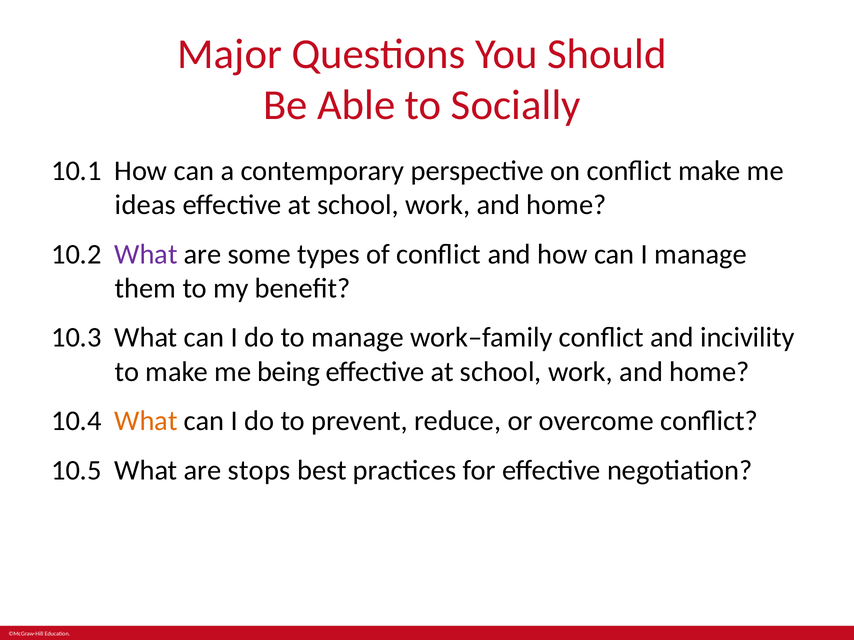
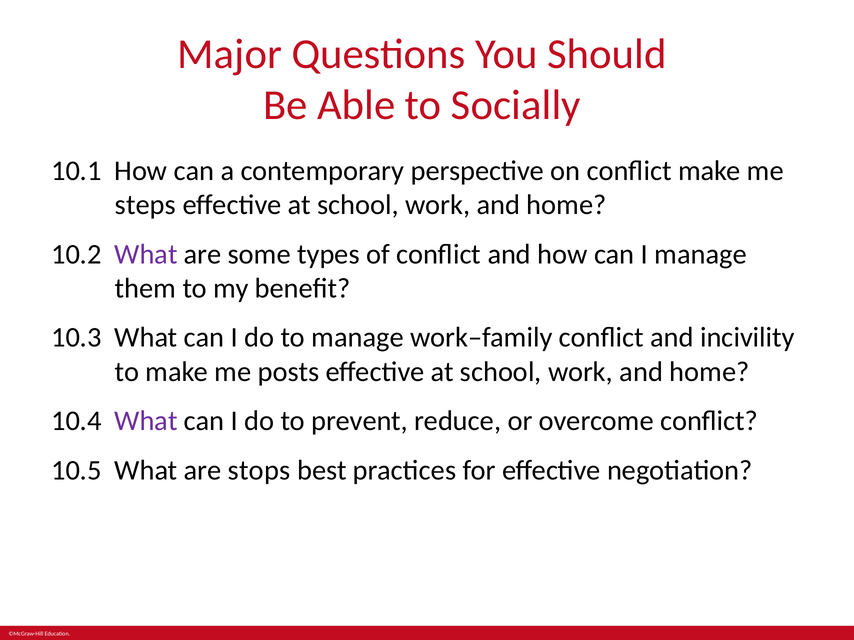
ideas: ideas -> steps
being: being -> posts
What at (146, 421) colour: orange -> purple
